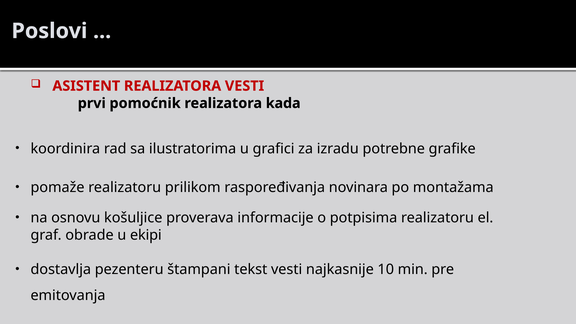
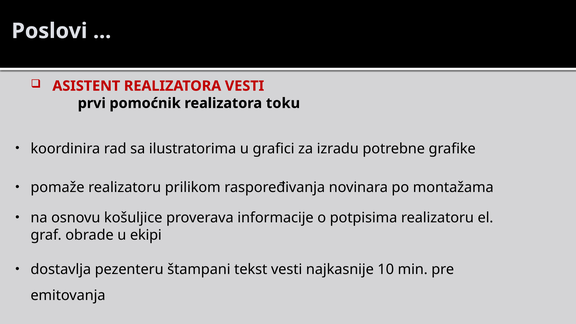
kada: kada -> toku
